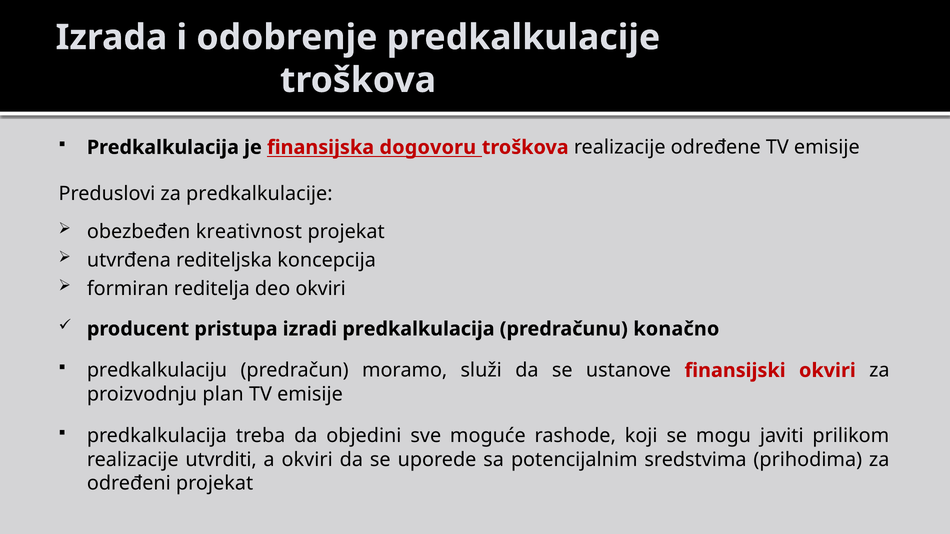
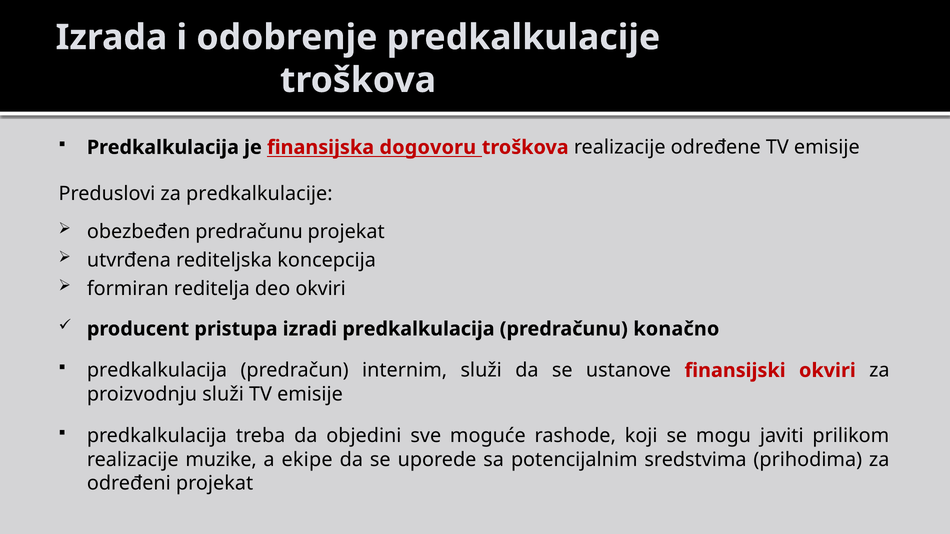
obezbeđen kreativnost: kreativnost -> predračunu
predkalkulaciju at (157, 371): predkalkulaciju -> predkalkulacija
moramo: moramo -> internim
proizvodnju plan: plan -> služi
utvrditi: utvrditi -> muzike
a okviri: okviri -> ekipe
